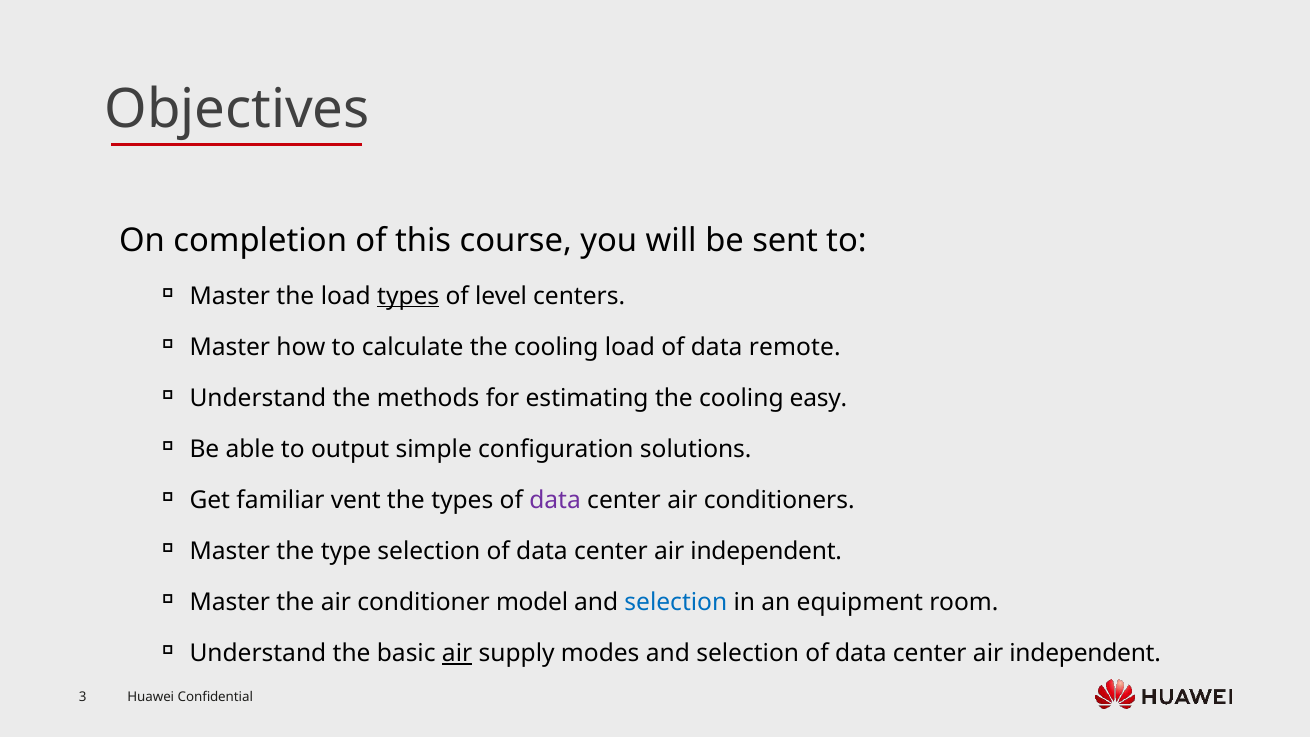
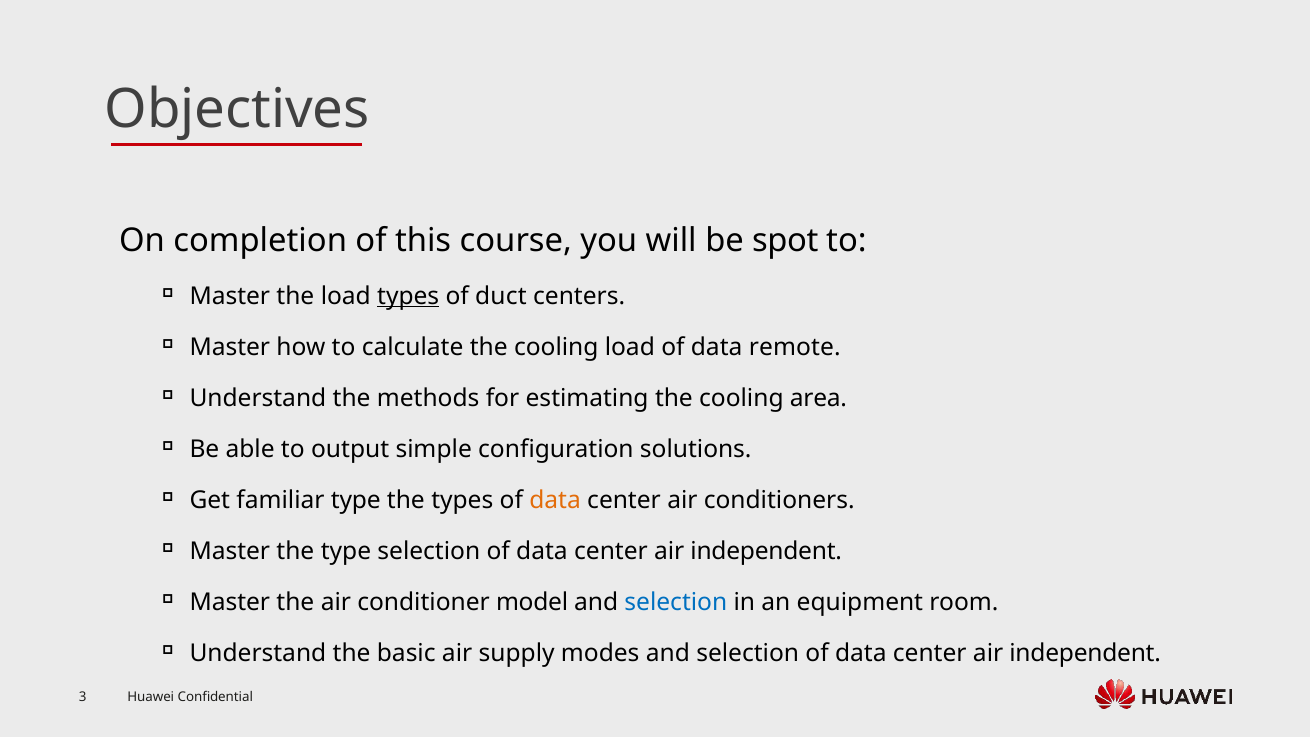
sent: sent -> spot
level: level -> duct
easy: easy -> area
familiar vent: vent -> type
data at (555, 500) colour: purple -> orange
air at (457, 653) underline: present -> none
